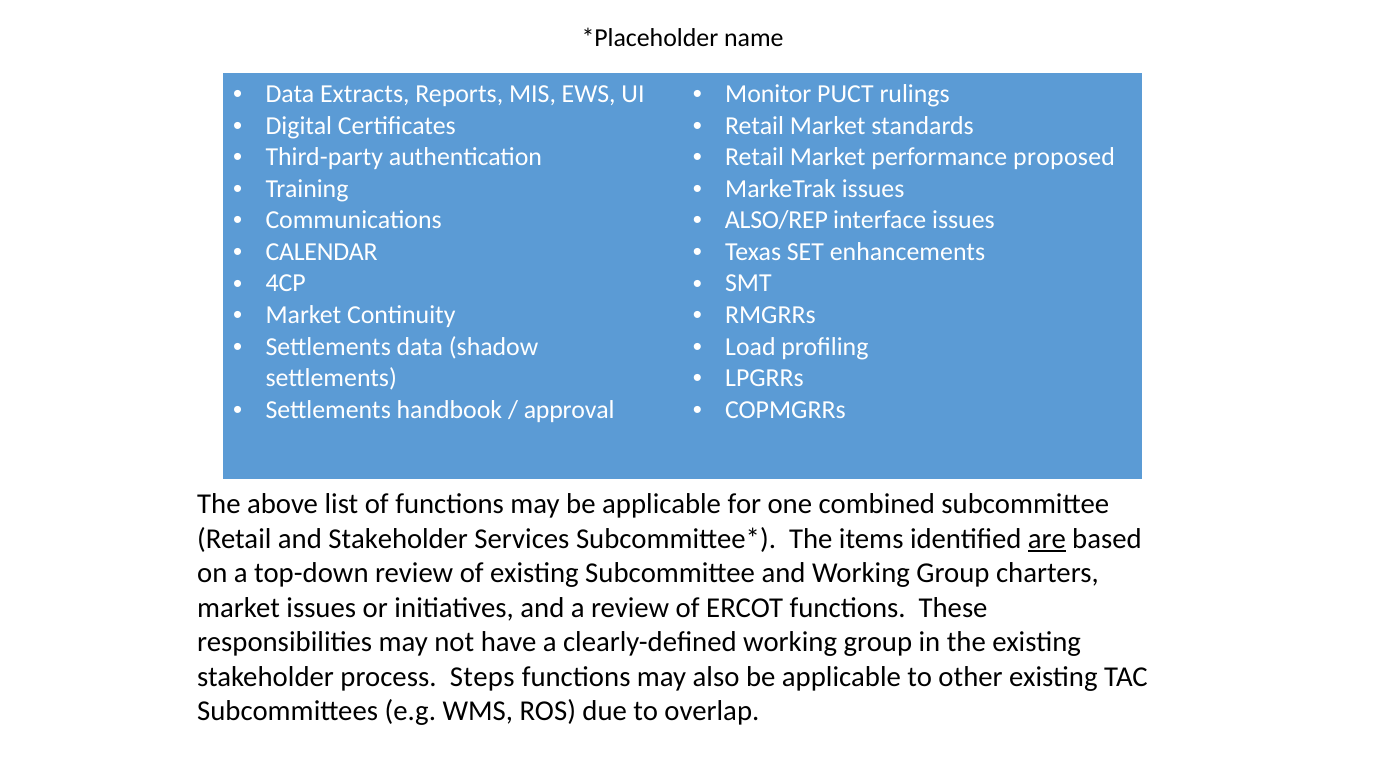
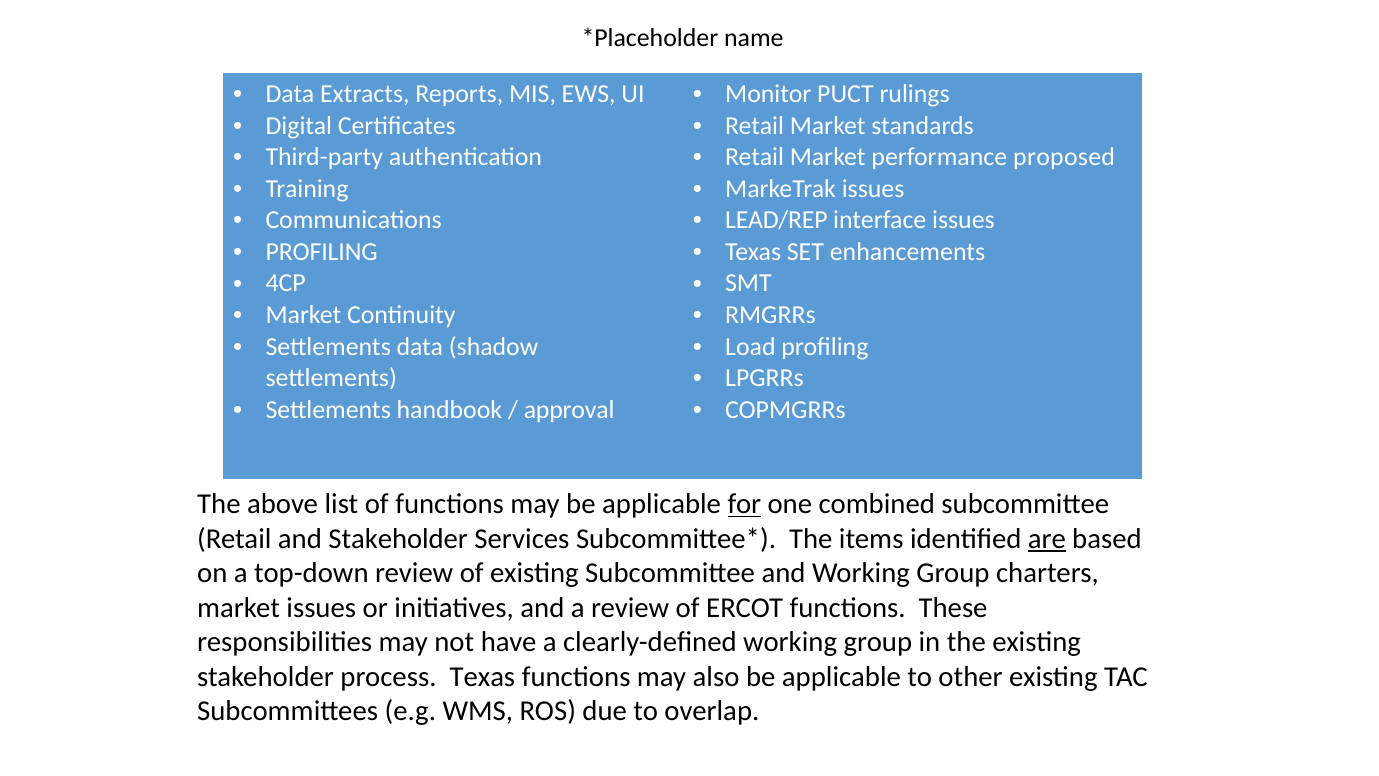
ALSO/REP: ALSO/REP -> LEAD/REP
CALENDAR at (322, 252): CALENDAR -> PROFILING
for underline: none -> present
process Steps: Steps -> Texas
